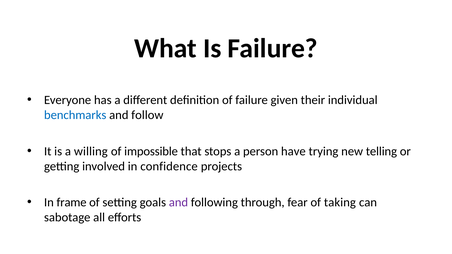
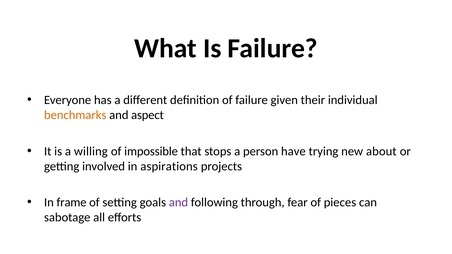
benchmarks colour: blue -> orange
follow: follow -> aspect
telling: telling -> about
confidence: confidence -> aspirations
taking: taking -> pieces
